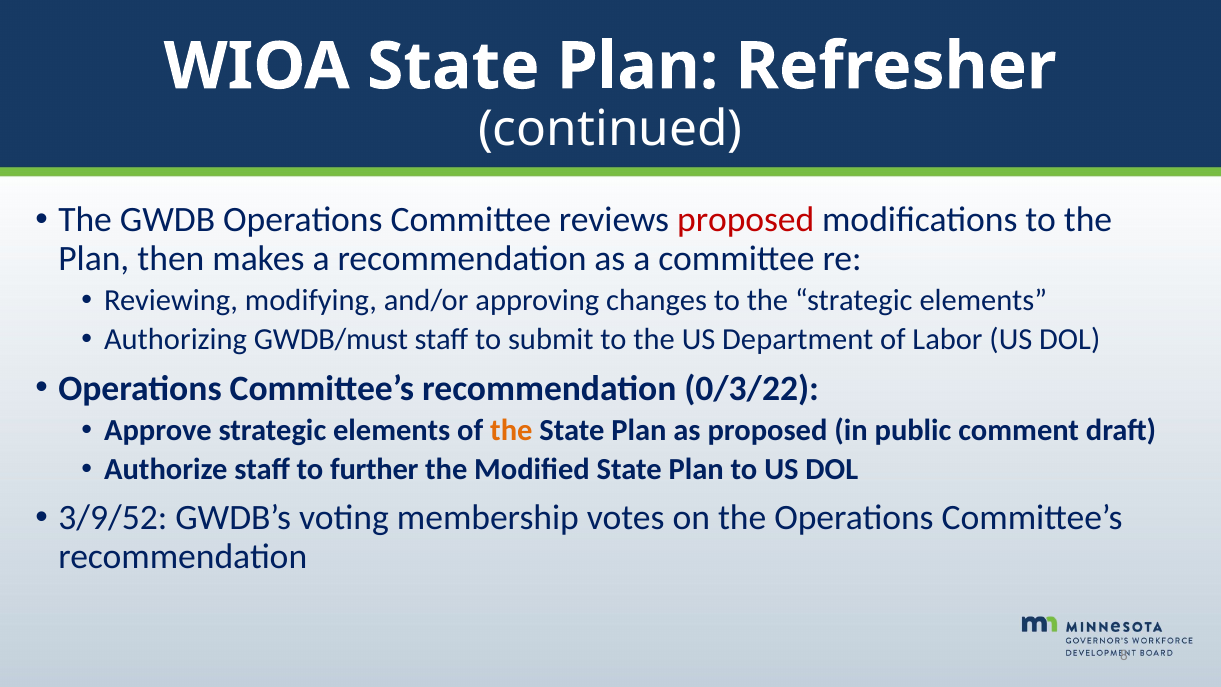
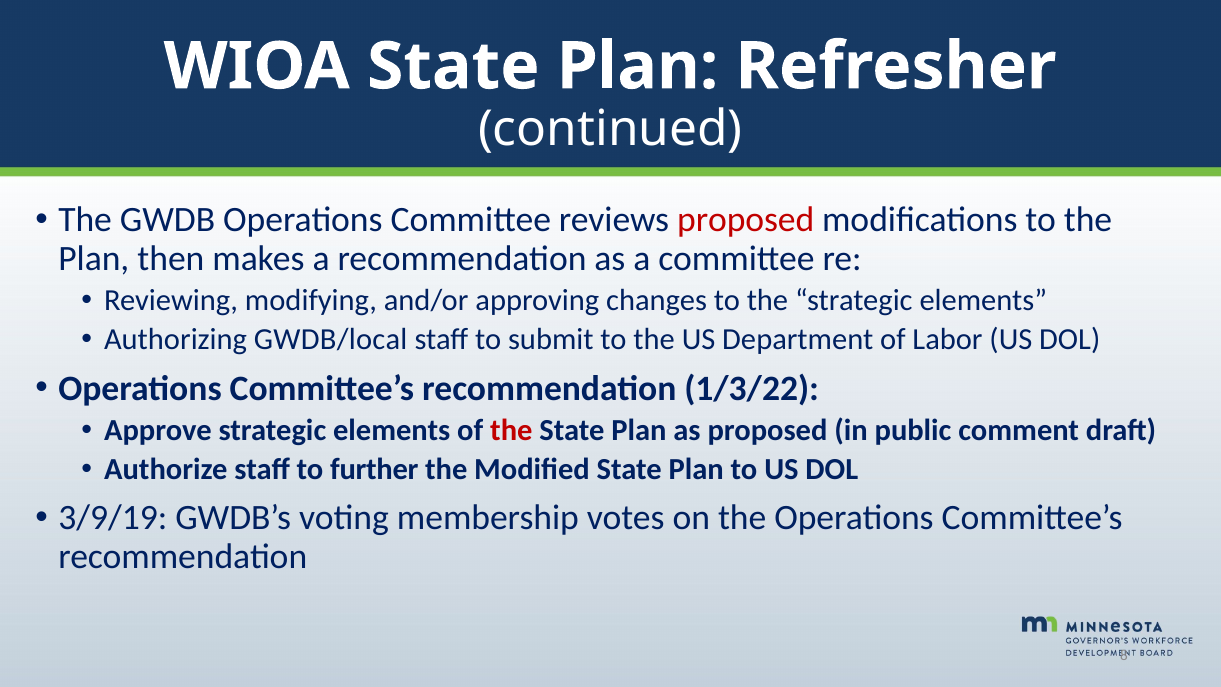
GWDB/must: GWDB/must -> GWDB/local
0/3/22: 0/3/22 -> 1/3/22
the at (511, 430) colour: orange -> red
3/9/52: 3/9/52 -> 3/9/19
